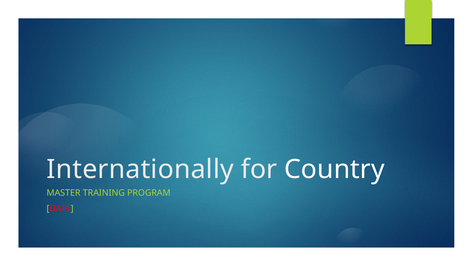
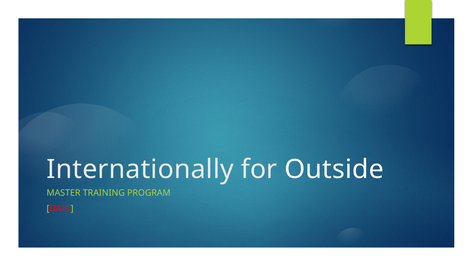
Country: Country -> Outside
